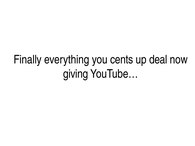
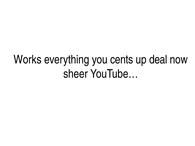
Finally: Finally -> Works
giving: giving -> sheer
